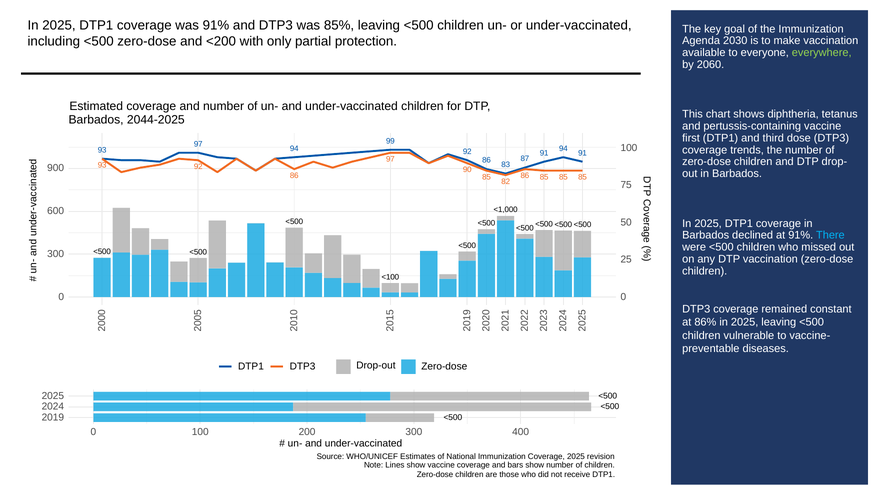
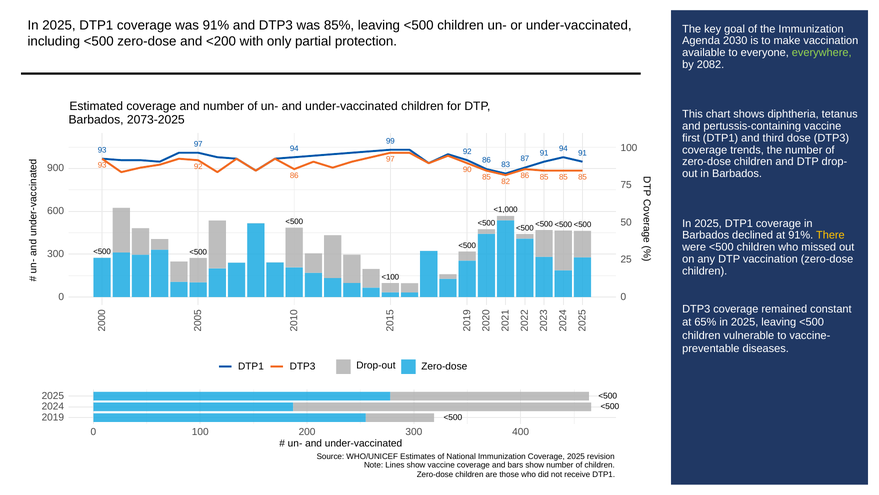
2060: 2060 -> 2082
2044-2025: 2044-2025 -> 2073-2025
There colour: light blue -> yellow
86%: 86% -> 65%
